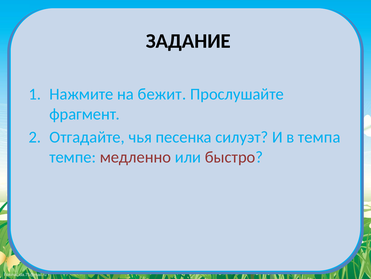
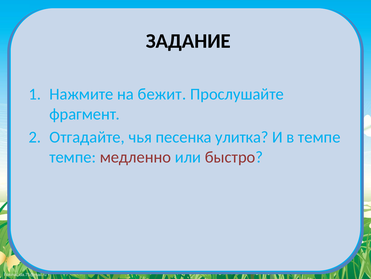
силуэт: силуэт -> улитка
в темпа: темпа -> темпе
